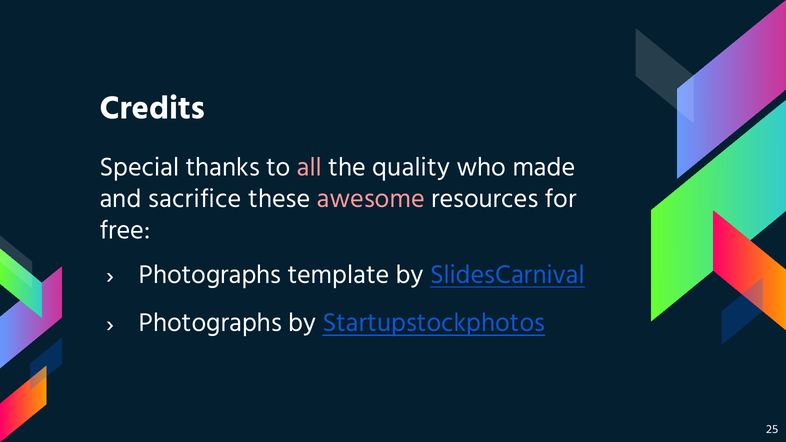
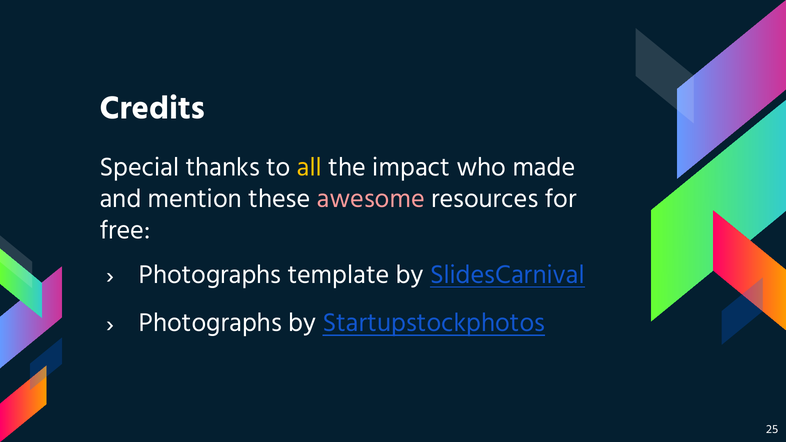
all colour: pink -> yellow
quality: quality -> impact
sacrifice: sacrifice -> mention
